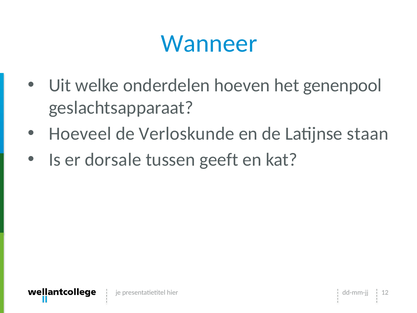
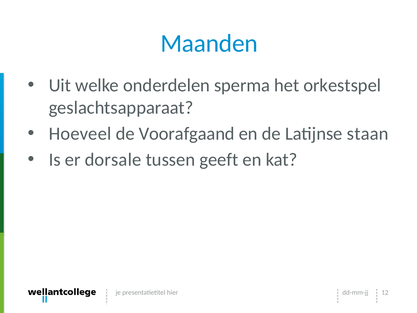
Wanneer: Wanneer -> Maanden
hoeven: hoeven -> sperma
genenpool: genenpool -> orkestspel
Verloskunde: Verloskunde -> Voorafgaand
